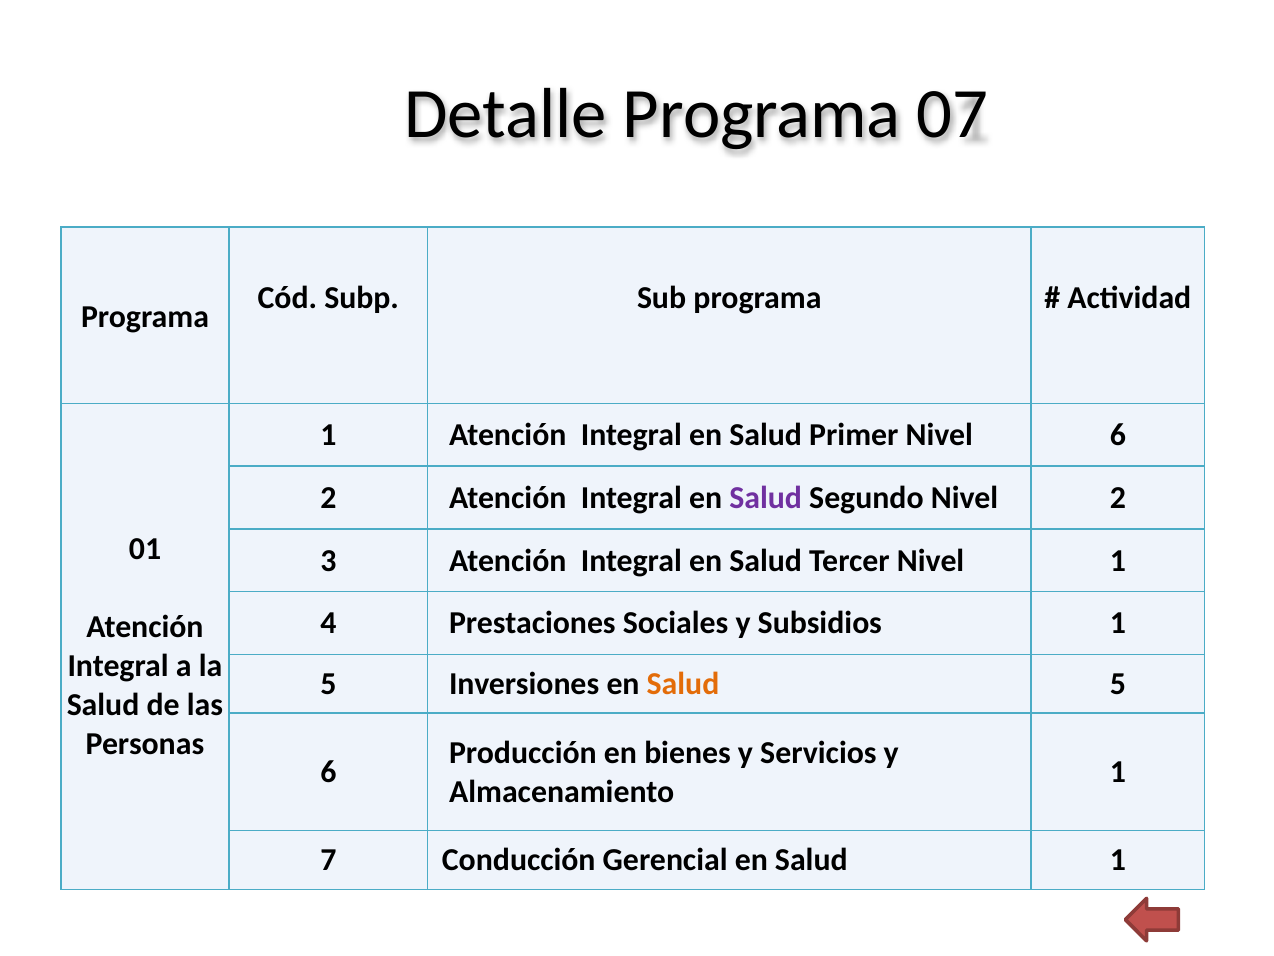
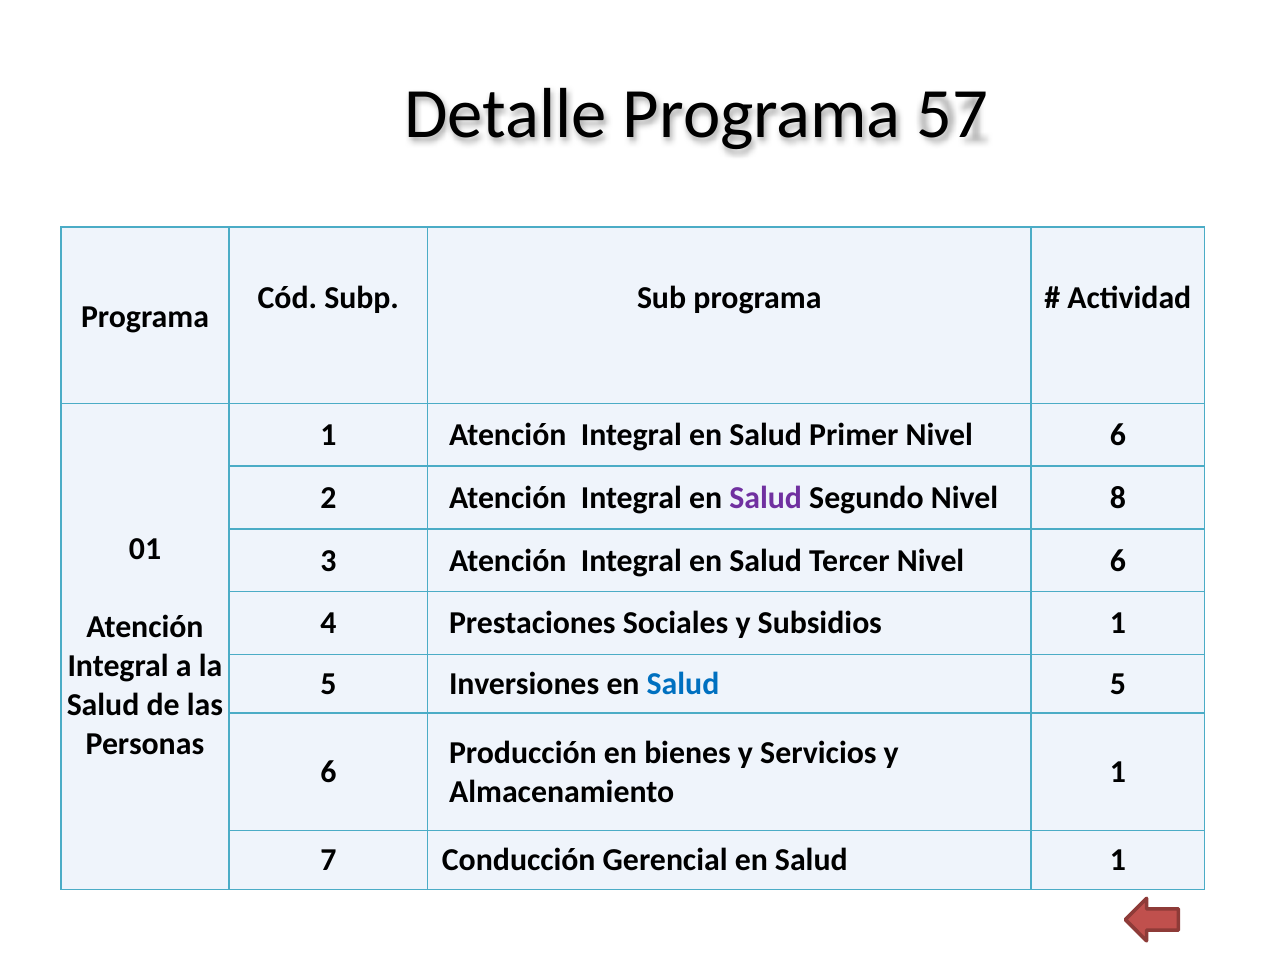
07: 07 -> 57
Nivel 2: 2 -> 8
Tercer Nivel 1: 1 -> 6
Salud at (683, 684) colour: orange -> blue
